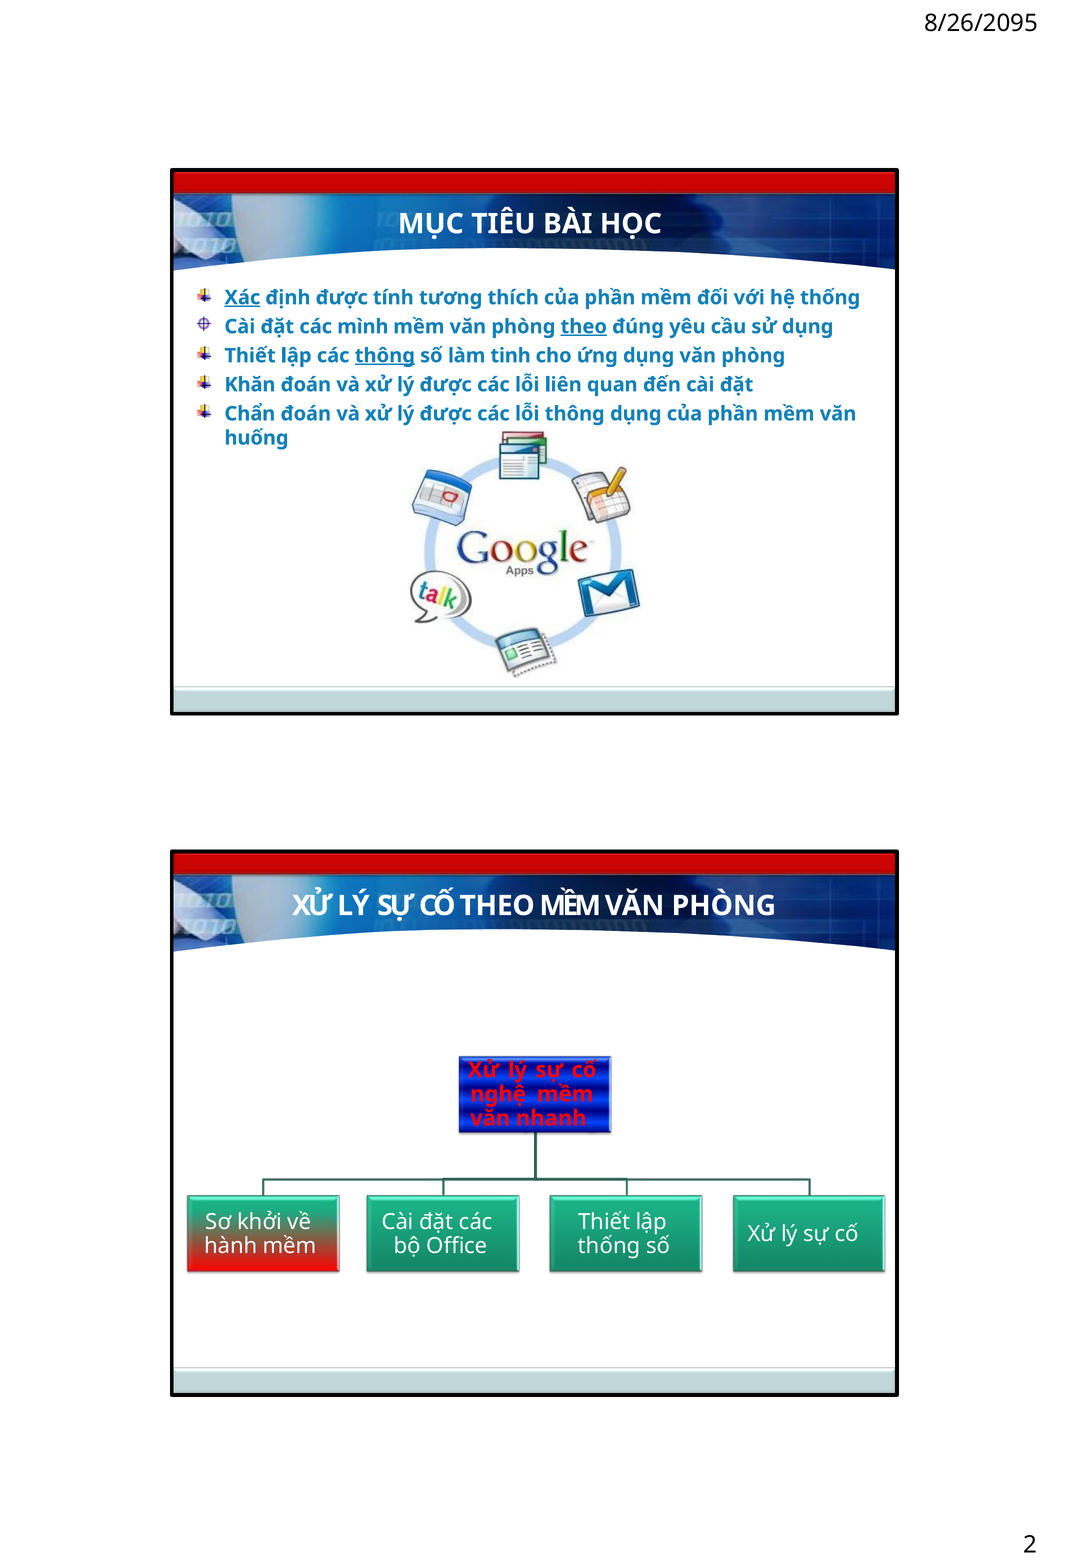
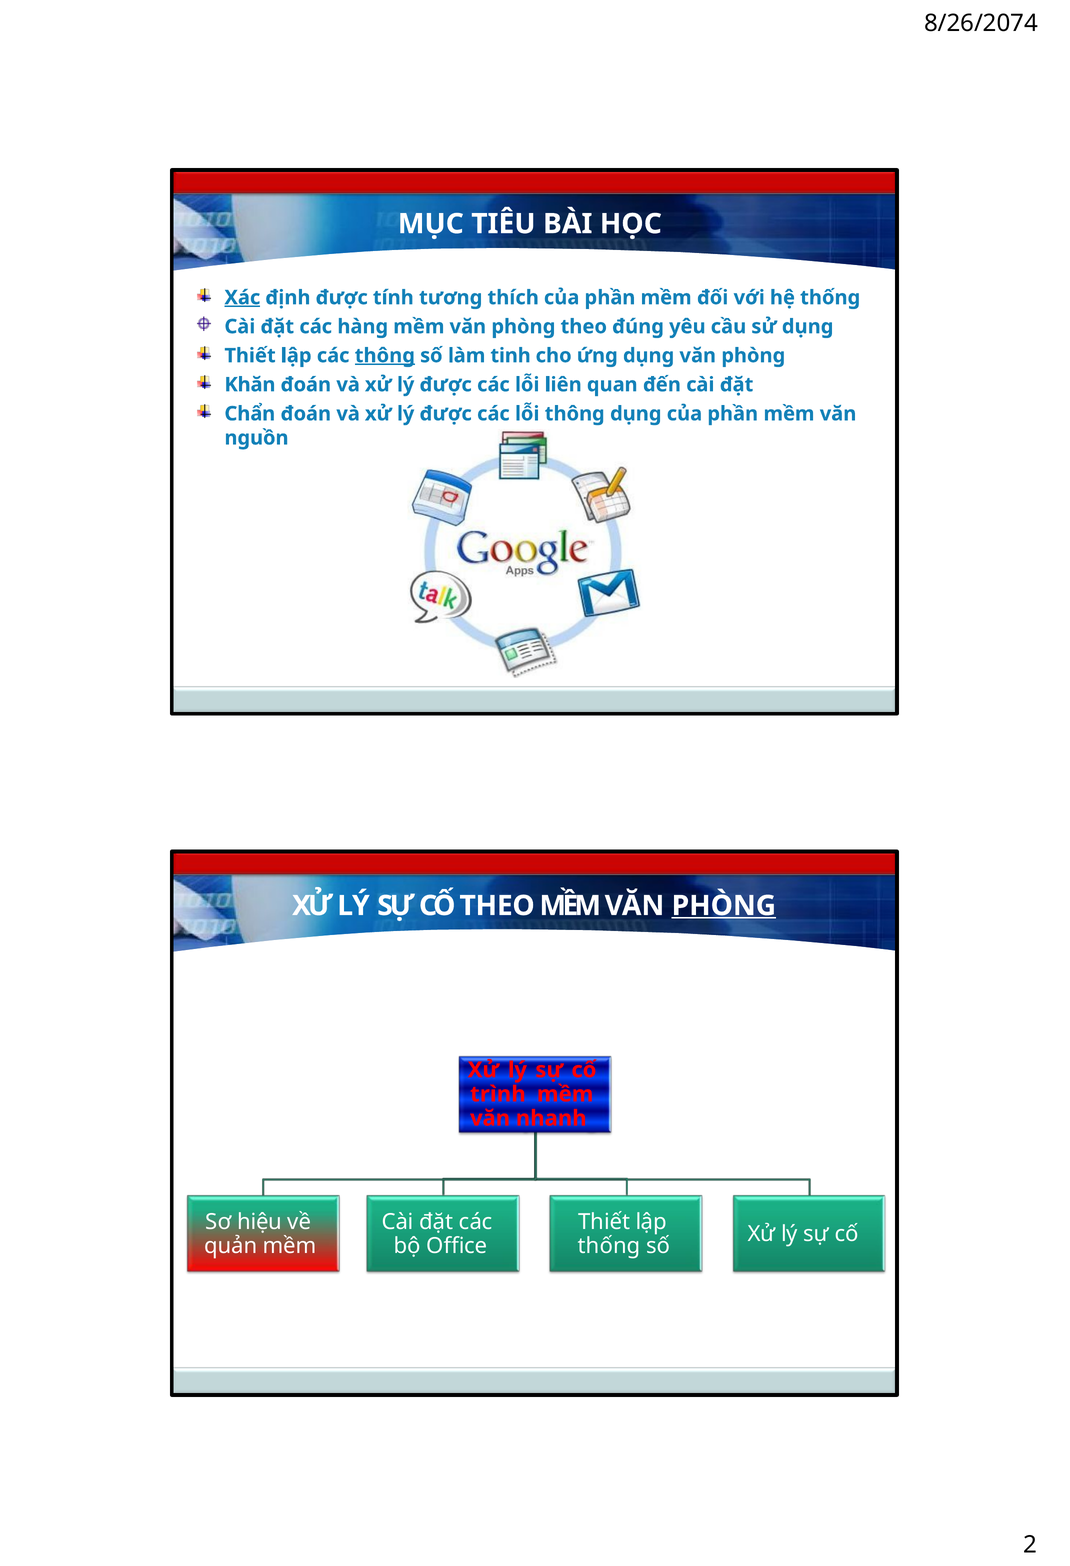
8/26/2095: 8/26/2095 -> 8/26/2074
mình: mình -> hàng
theo at (584, 327) underline: present -> none
huống: huống -> nguồn
PHÒNG at (724, 906) underline: none -> present
nghệ: nghệ -> trình
khởi: khởi -> hiệu
hành: hành -> quản
